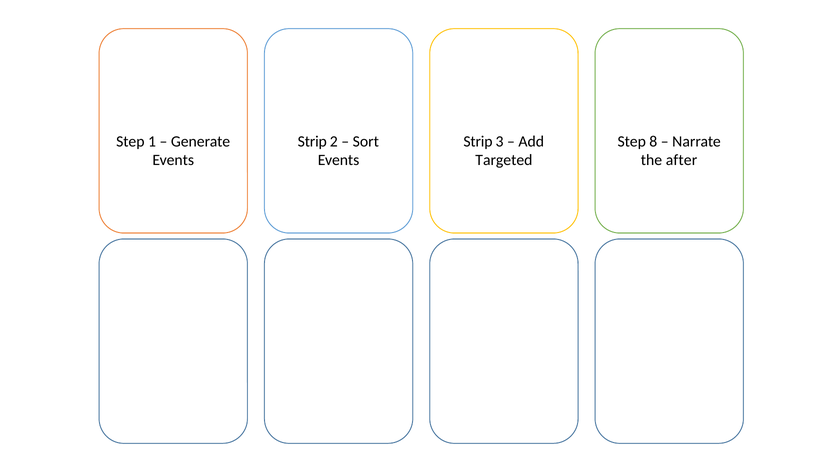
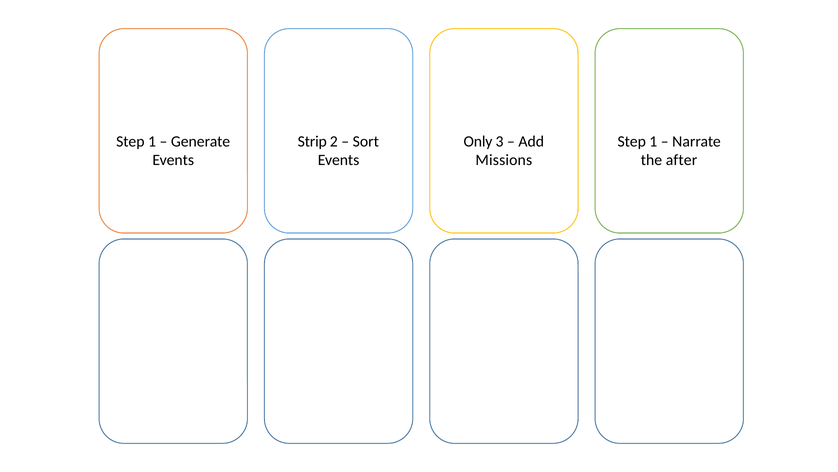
Strip at (478, 141): Strip -> Only
8 at (653, 141): 8 -> 1
Targeted: Targeted -> Missions
